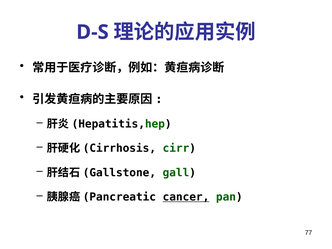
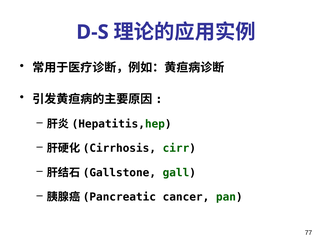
cancer underline: present -> none
